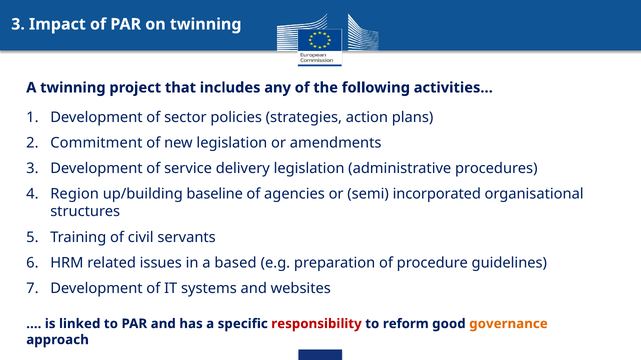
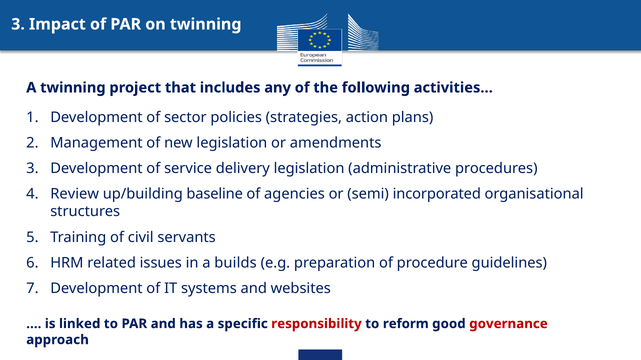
Commitment: Commitment -> Management
Region: Region -> Review
based: based -> builds
governance colour: orange -> red
